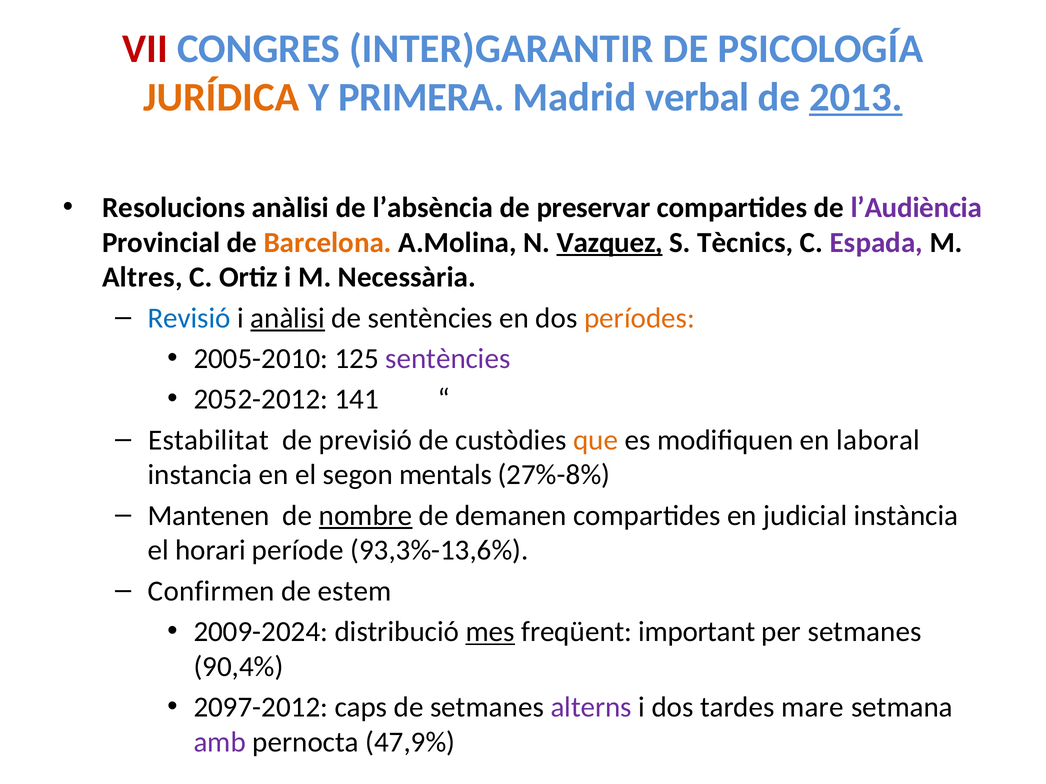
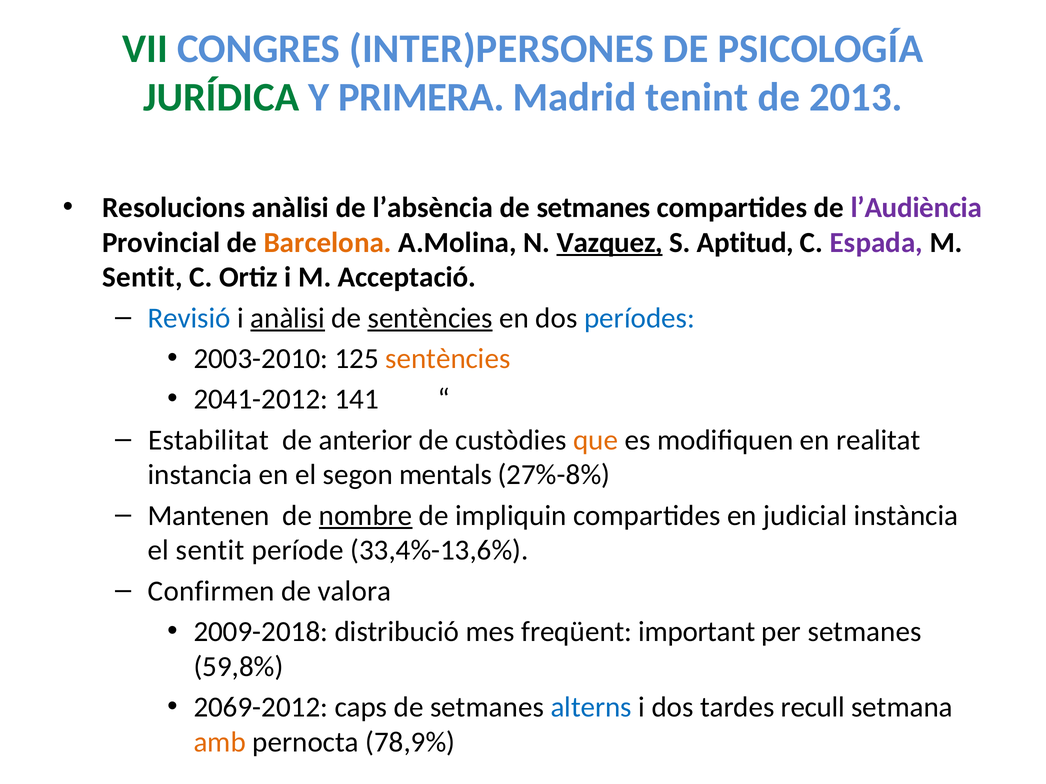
VII colour: red -> green
INTER)GARANTIR: INTER)GARANTIR -> INTER)PERSONES
JURÍDICA colour: orange -> green
verbal: verbal -> tenint
2013 underline: present -> none
preservar at (593, 208): preservar -> setmanes
Tècnics: Tècnics -> Aptitud
Altres at (142, 278): Altres -> Sentit
Necessària: Necessària -> Acceptació
sentències at (430, 318) underline: none -> present
períodes colour: orange -> blue
2005-2010: 2005-2010 -> 2003-2010
sentències at (448, 359) colour: purple -> orange
2052-2012: 2052-2012 -> 2041-2012
previsió: previsió -> anterior
laboral: laboral -> realitat
demanen: demanen -> impliquin
el horari: horari -> sentit
93,3%-13,6%: 93,3%-13,6% -> 33,4%-13,6%
estem: estem -> valora
2009-2024: 2009-2024 -> 2009-2018
mes underline: present -> none
90,4%: 90,4% -> 59,8%
2097-2012: 2097-2012 -> 2069-2012
alterns colour: purple -> blue
mare: mare -> recull
amb colour: purple -> orange
47,9%: 47,9% -> 78,9%
